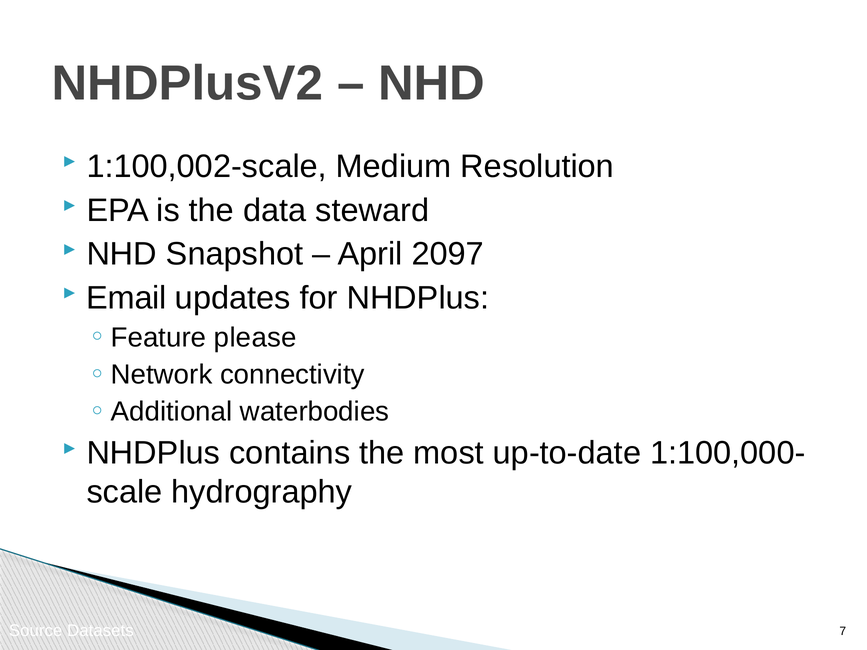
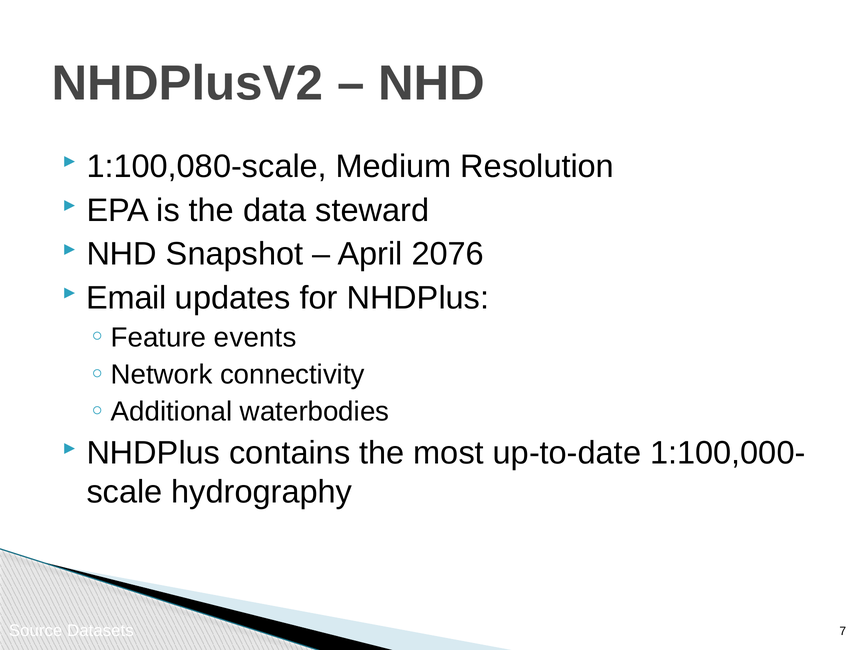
1:100,002-scale: 1:100,002-scale -> 1:100,080-scale
2097: 2097 -> 2076
please: please -> events
